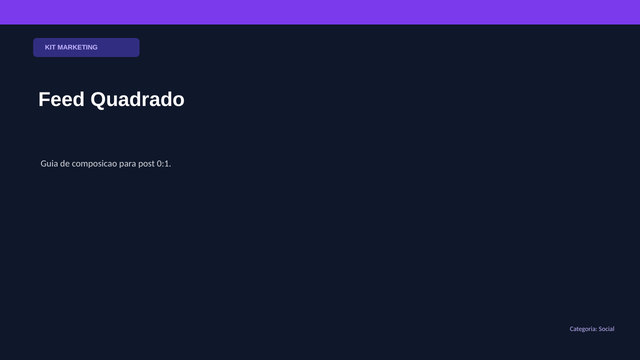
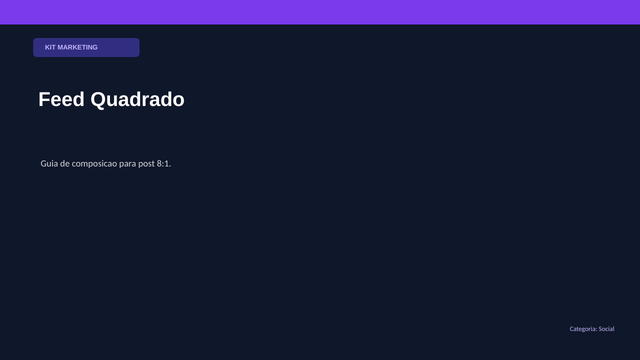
0:1: 0:1 -> 8:1
